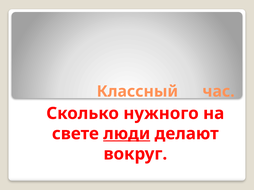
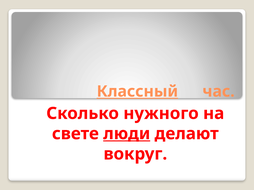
Классный underline: none -> present
